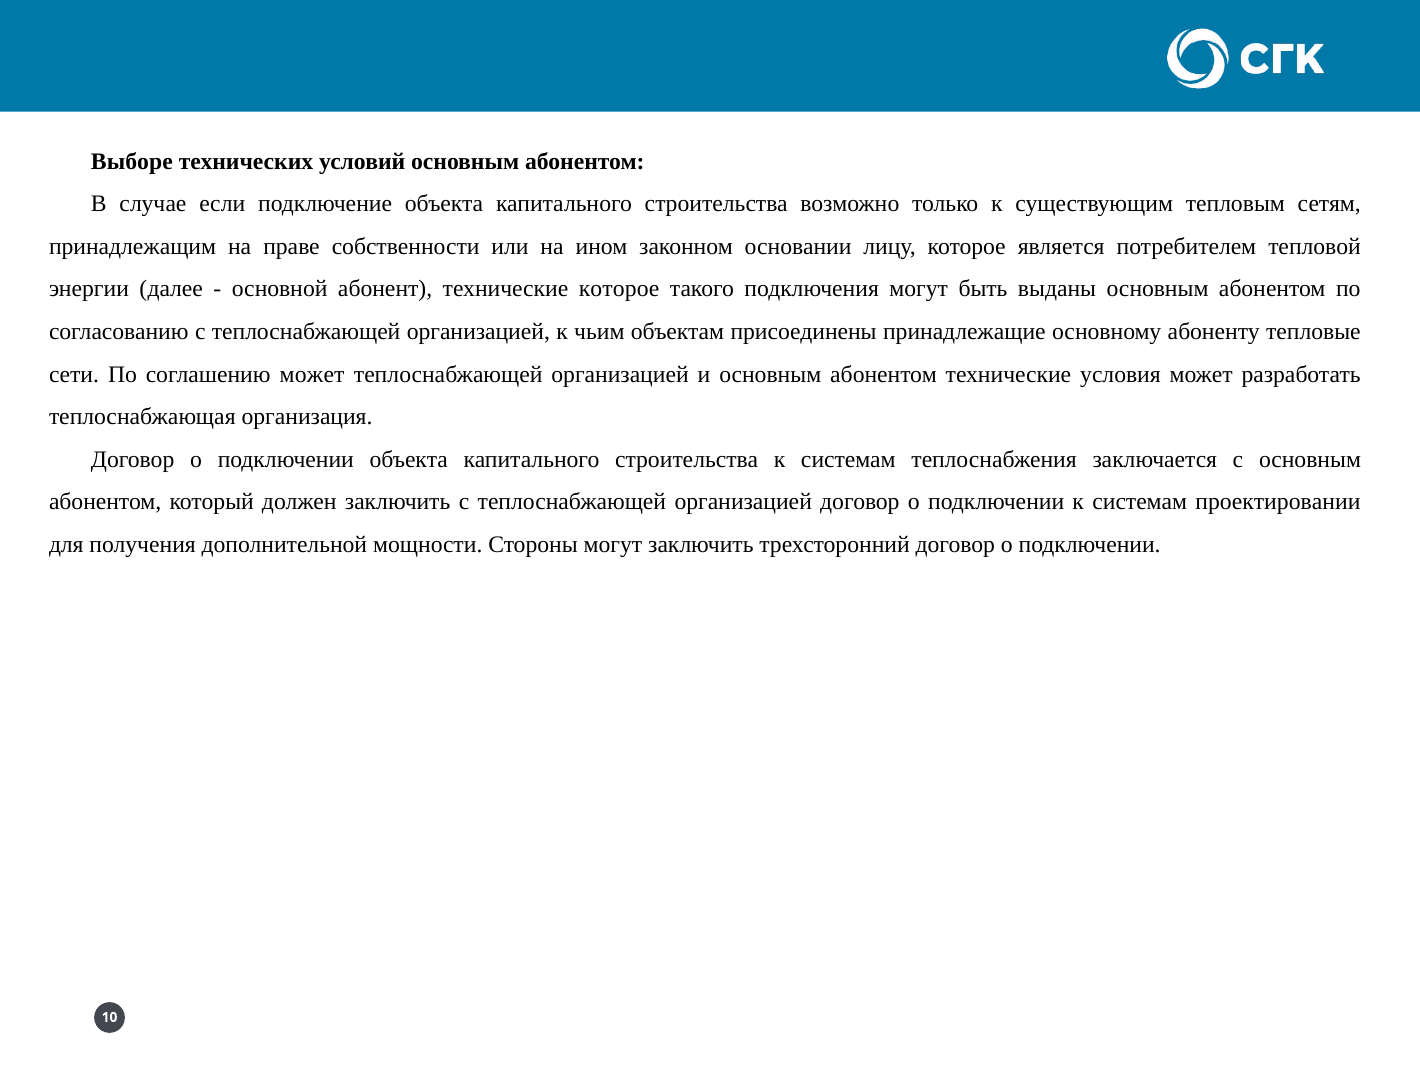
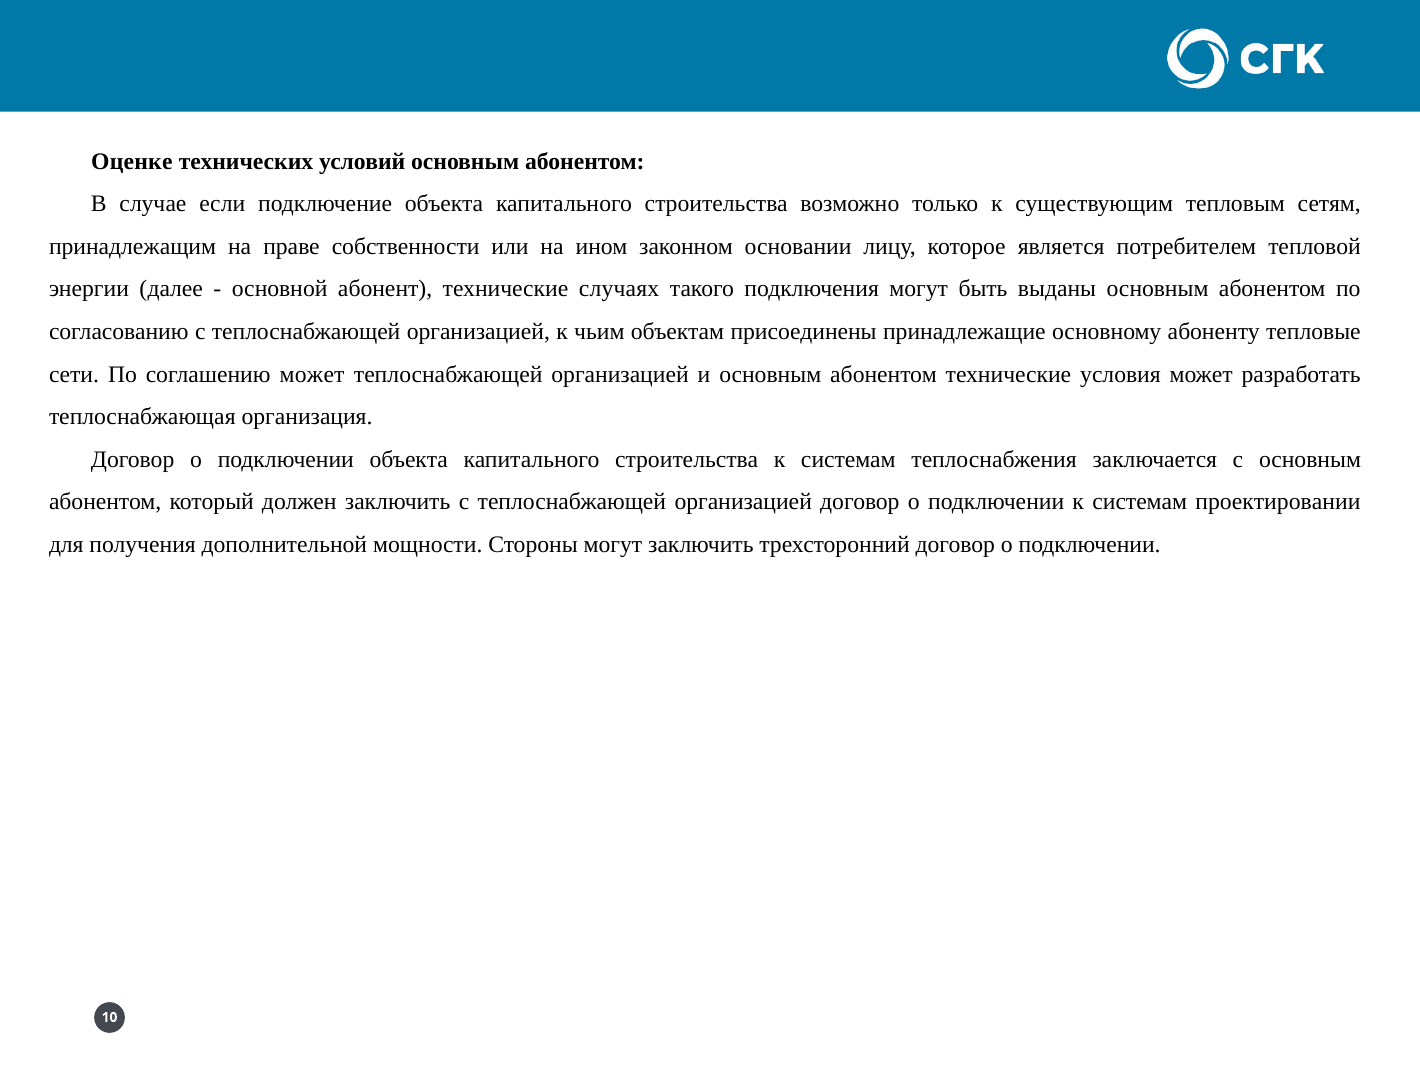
Выборе: Выборе -> Оценке
технические которое: которое -> случаях
